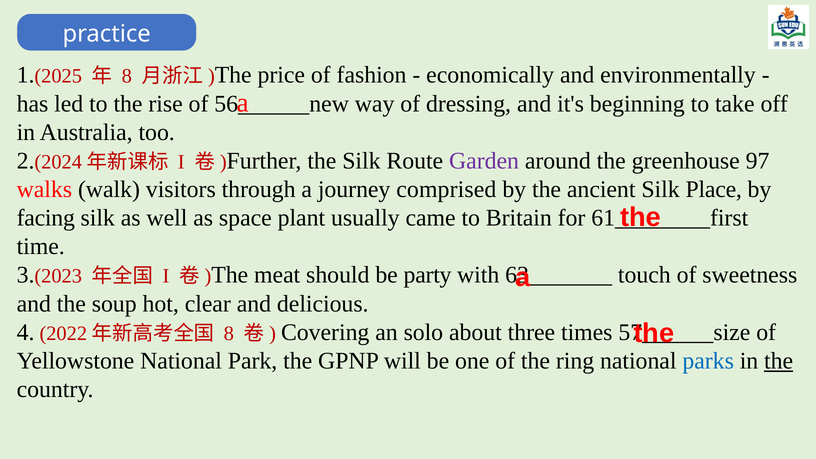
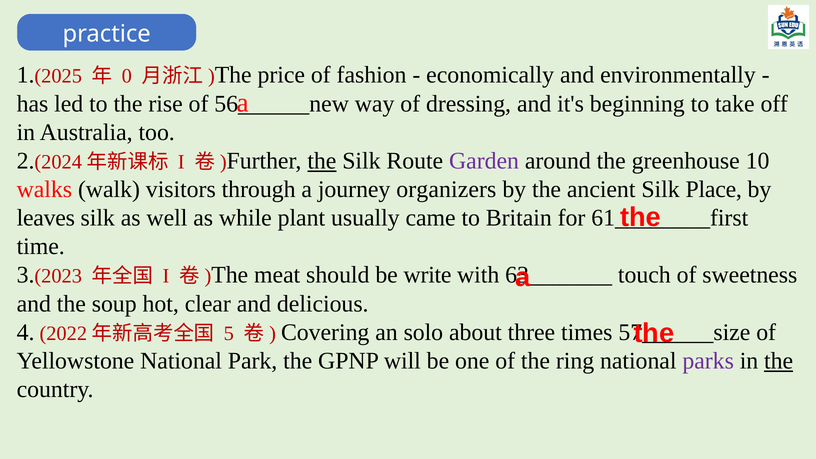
8 at (127, 76): 8 -> 0
the at (322, 161) underline: none -> present
97: 97 -> 10
comprised: comprised -> organizers
facing: facing -> leaves
space: space -> while
party: party -> write
8 at (229, 333): 8 -> 5
parks colour: blue -> purple
